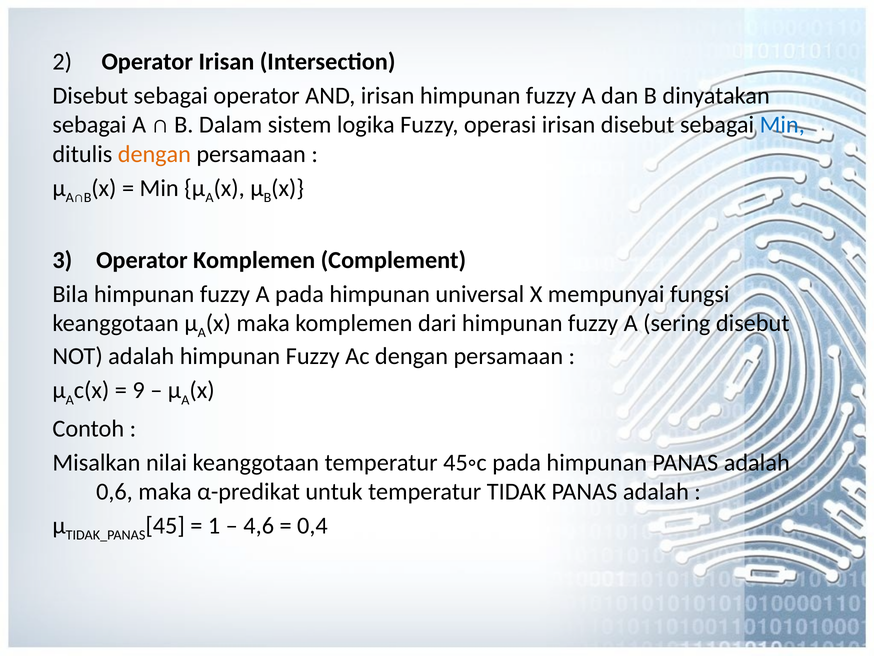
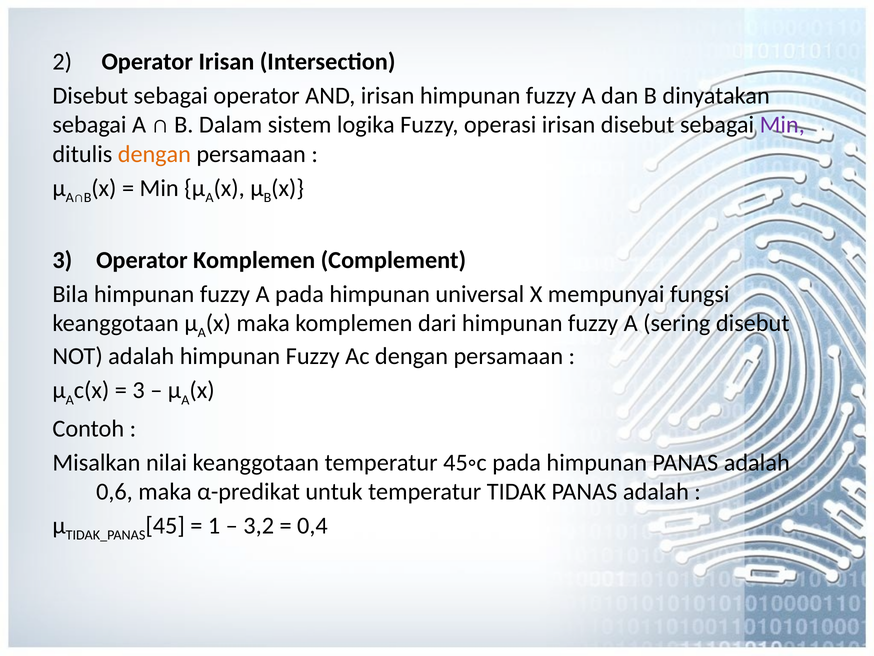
Min at (782, 125) colour: blue -> purple
9 at (139, 390): 9 -> 3
4,6: 4,6 -> 3,2
